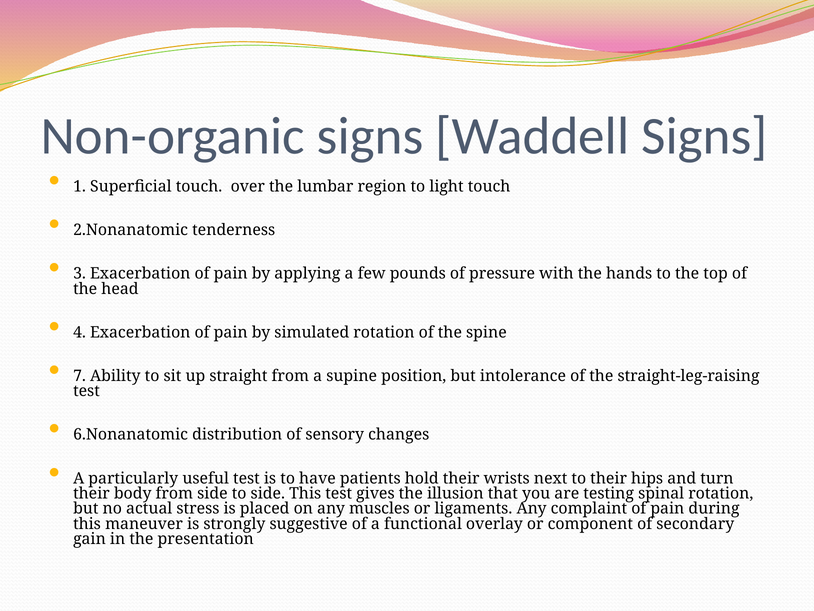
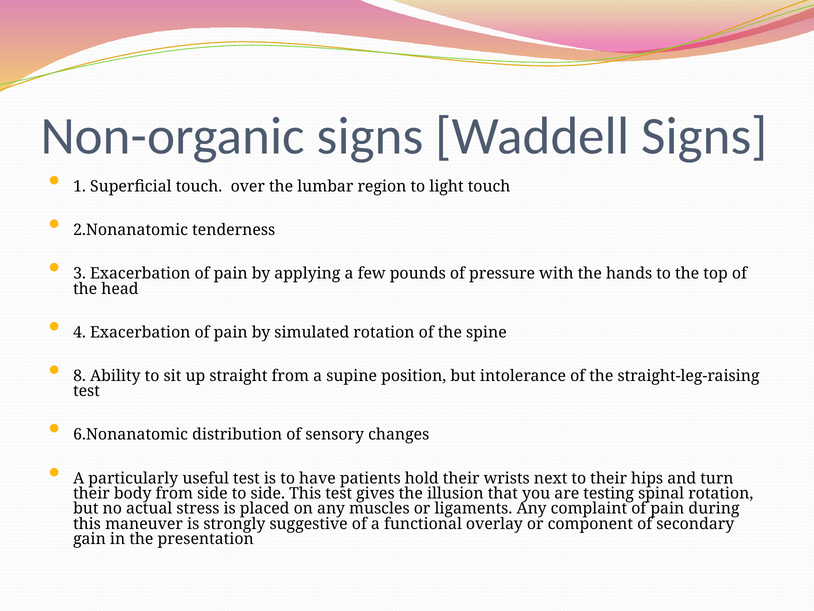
7: 7 -> 8
